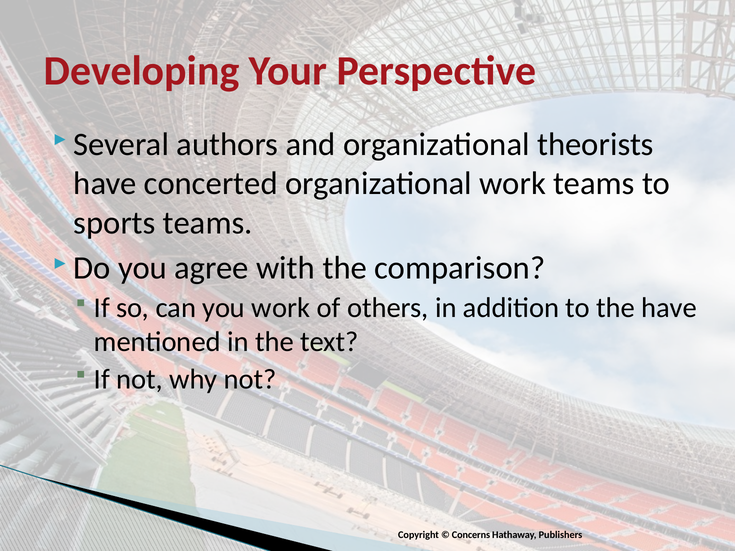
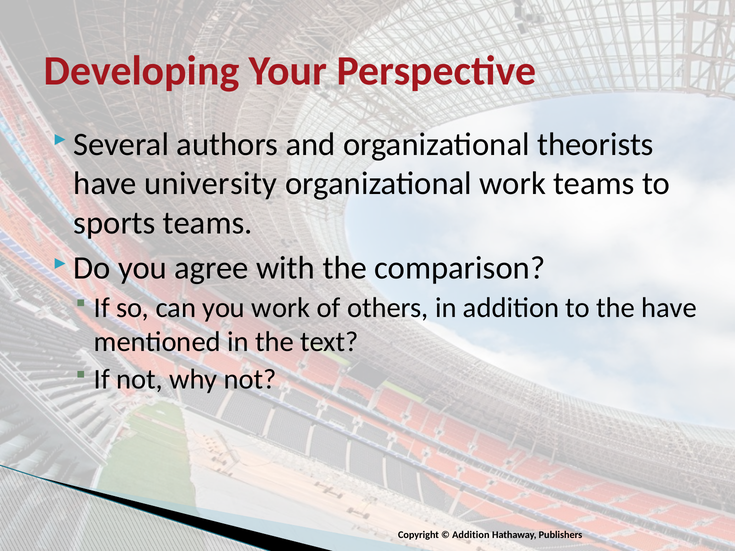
concerted: concerted -> university
Concerns at (471, 535): Concerns -> Addition
